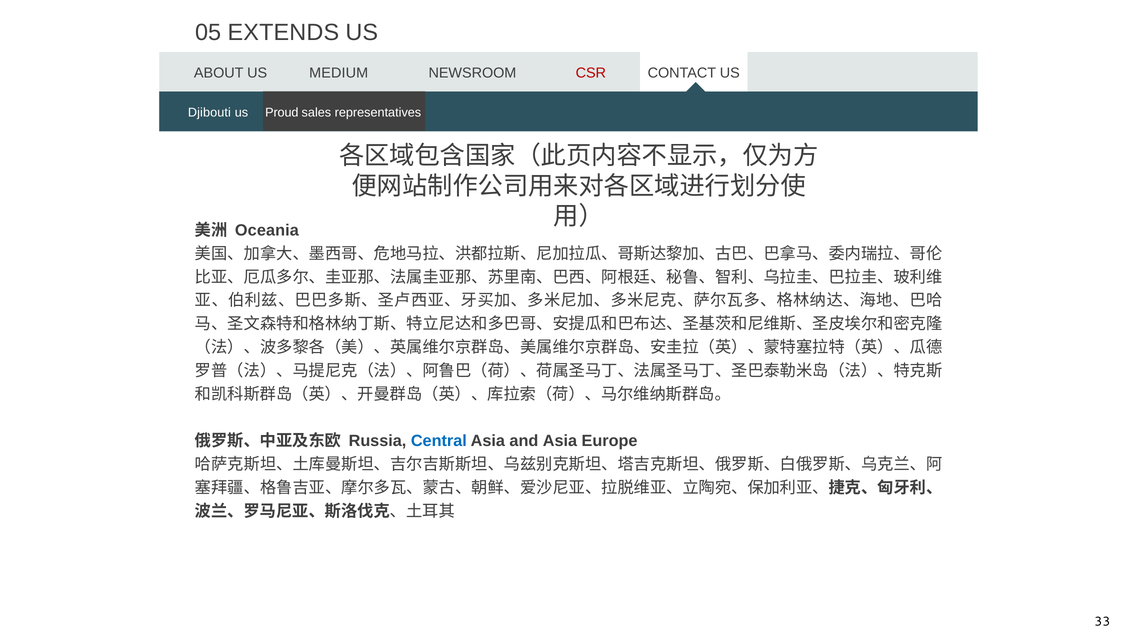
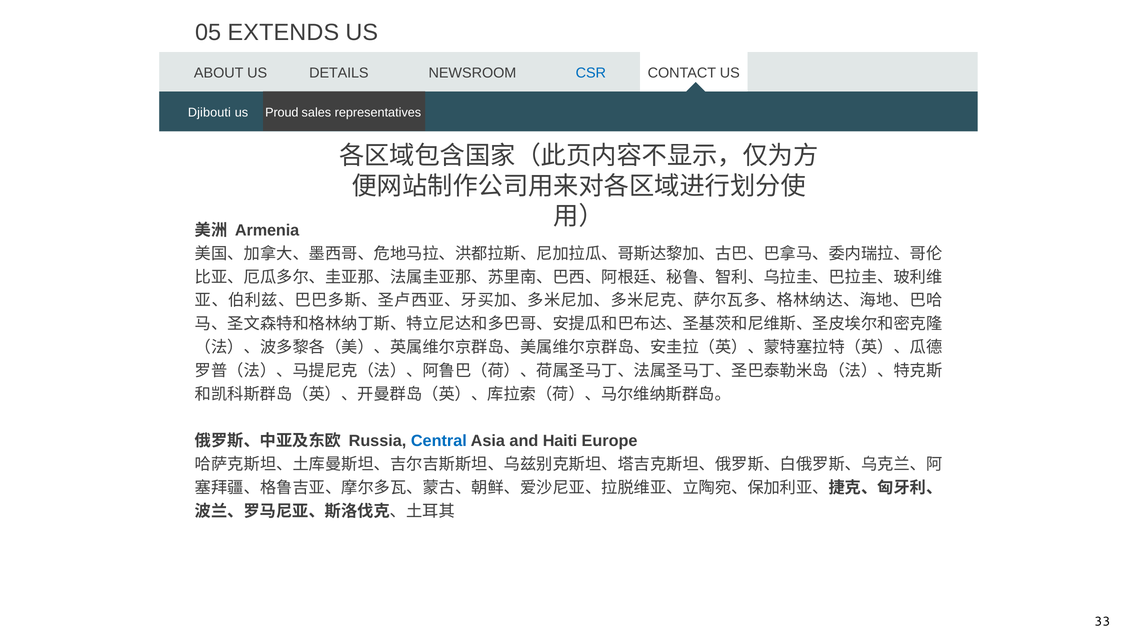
MEDIUM: MEDIUM -> DETAILS
CSR colour: red -> blue
Oceania: Oceania -> Armenia
and Asia: Asia -> Haiti
